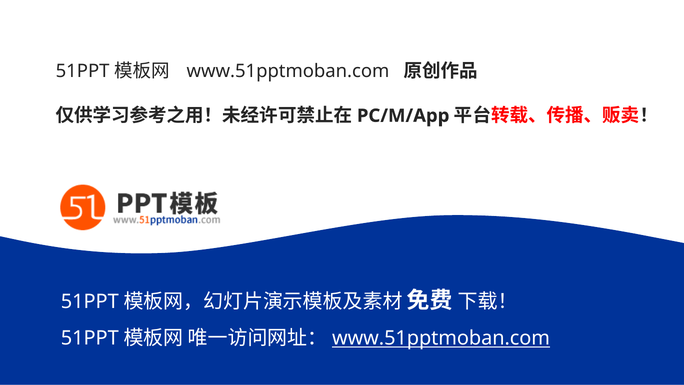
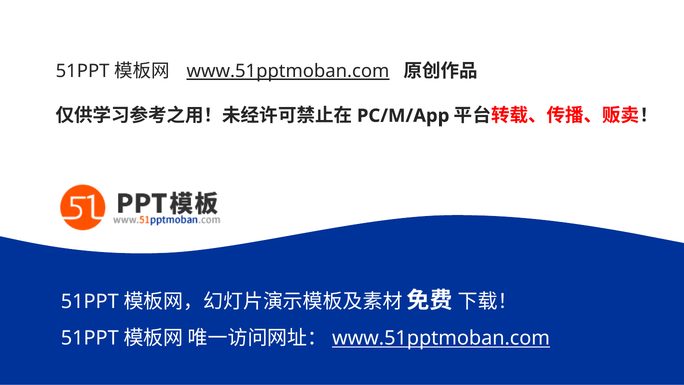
www.51pptmoban.com at (288, 71) underline: none -> present
